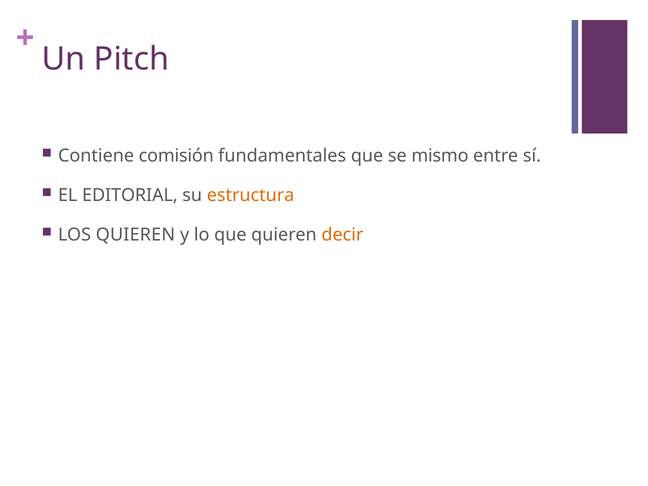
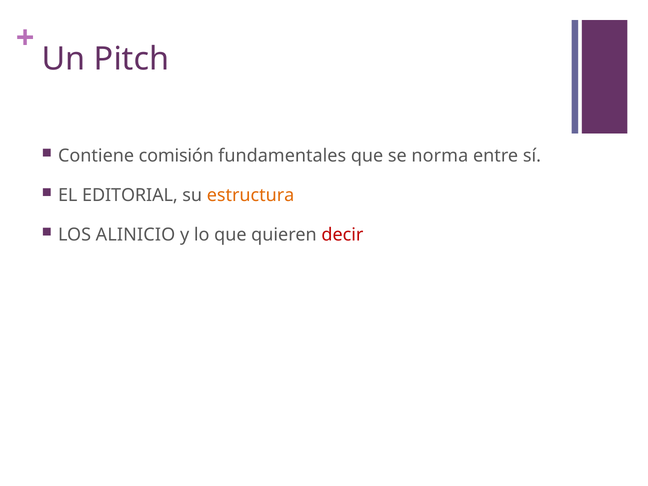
mismo: mismo -> norma
LOS QUIEREN: QUIEREN -> ALINICIO
decir colour: orange -> red
